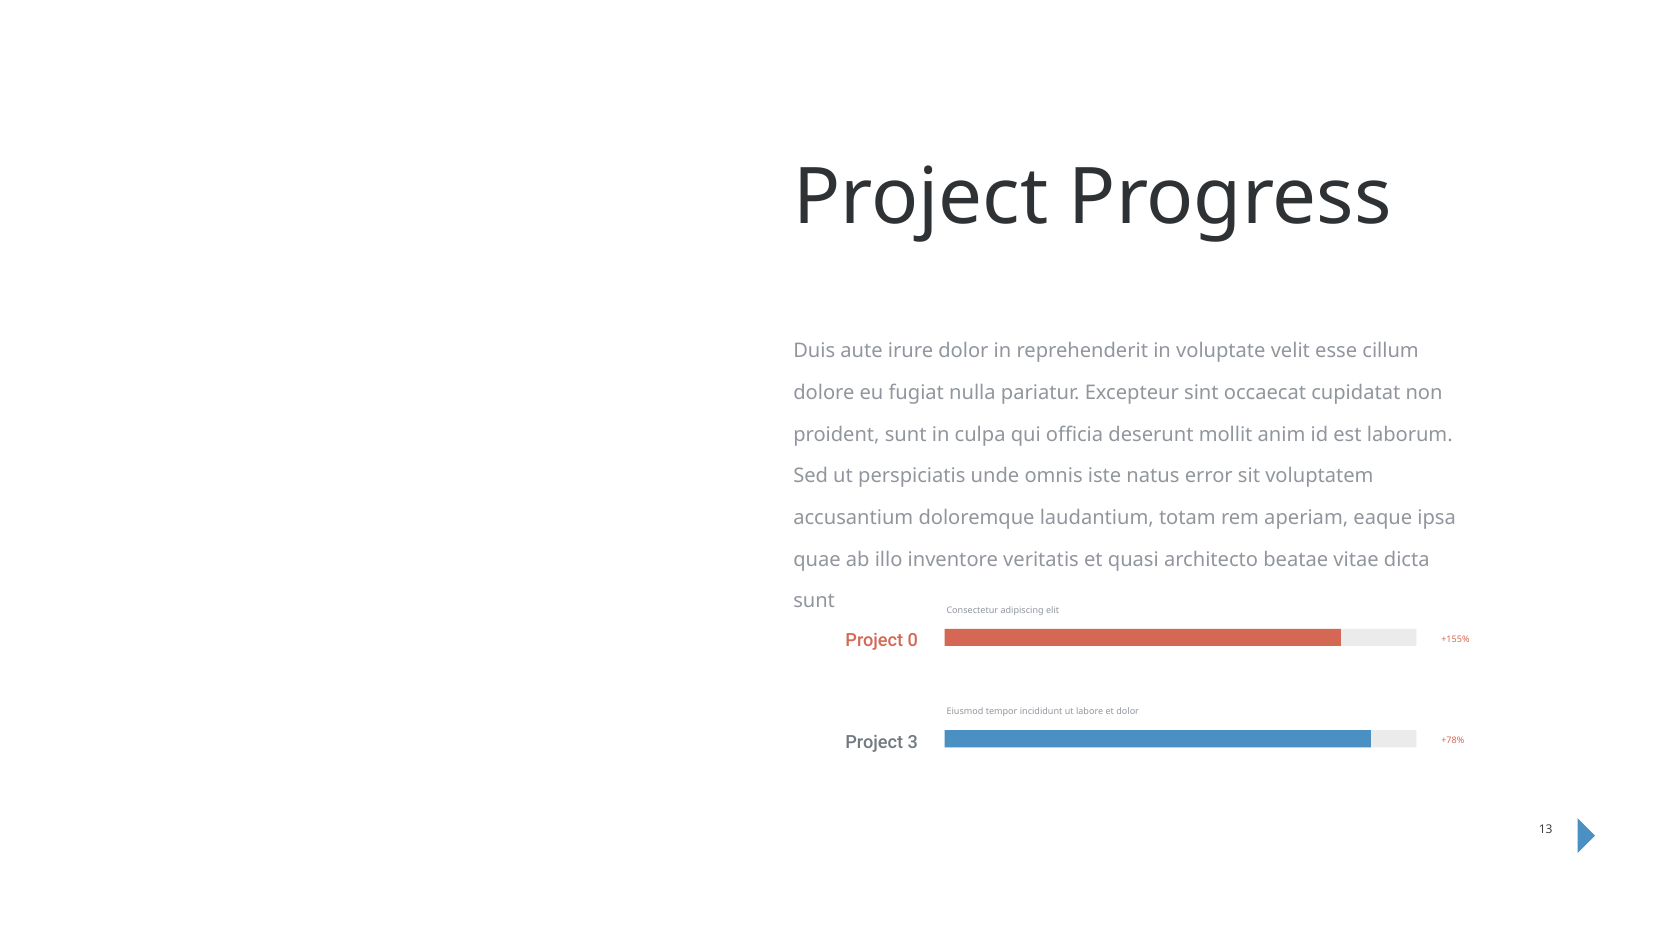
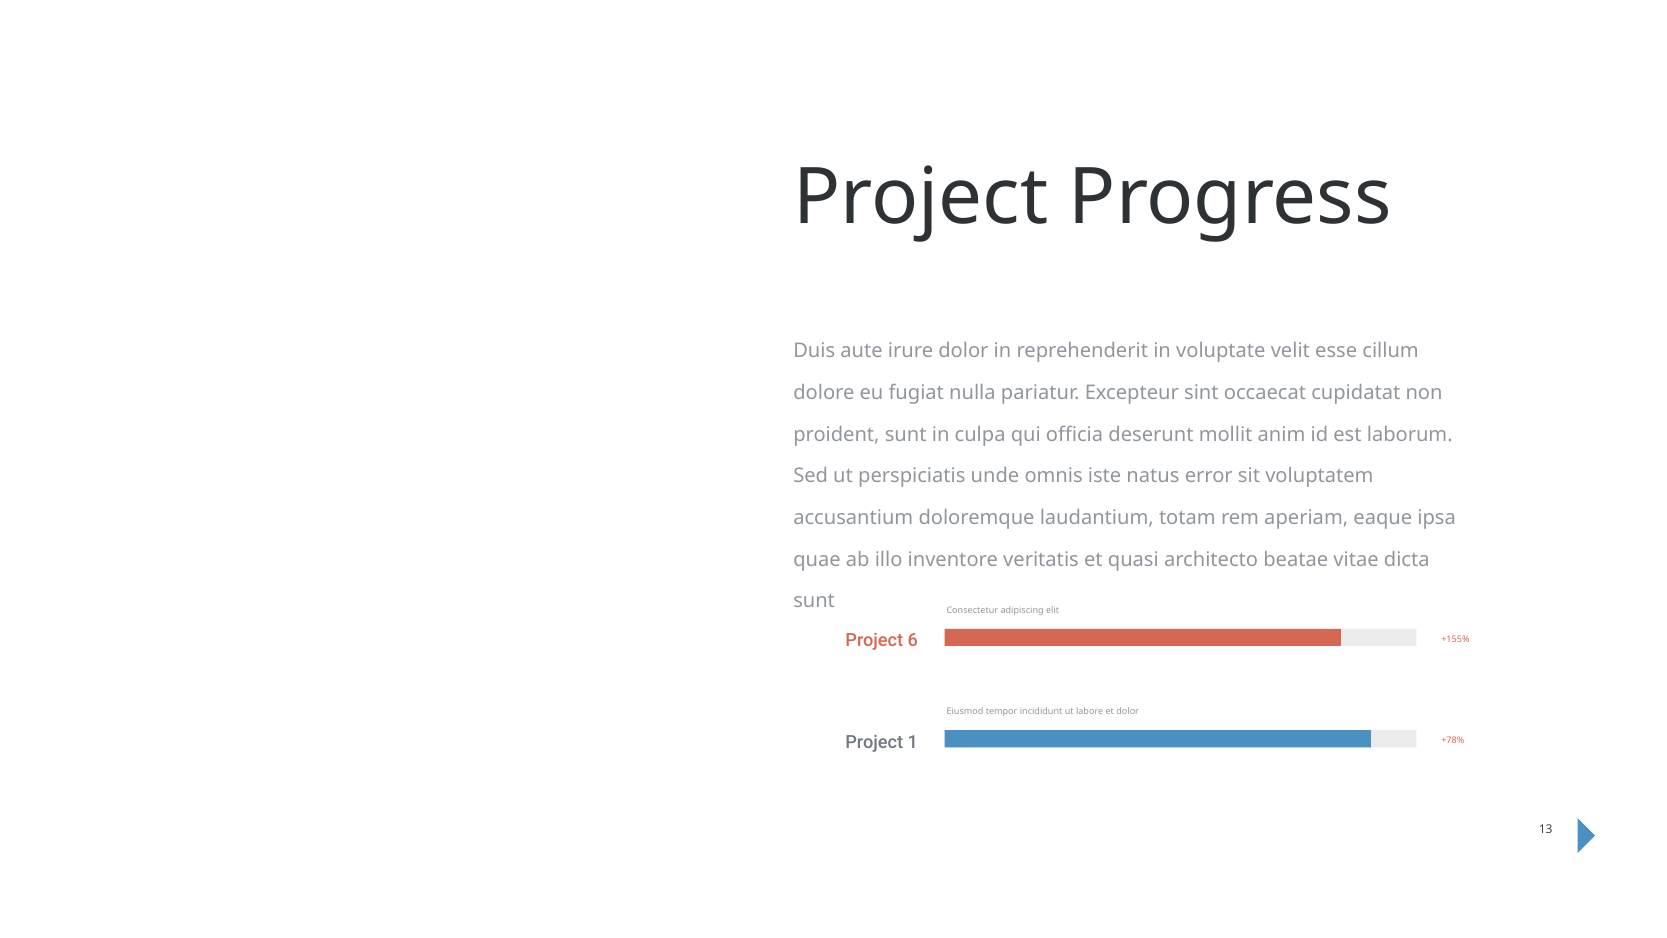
0: 0 -> 6
3: 3 -> 1
